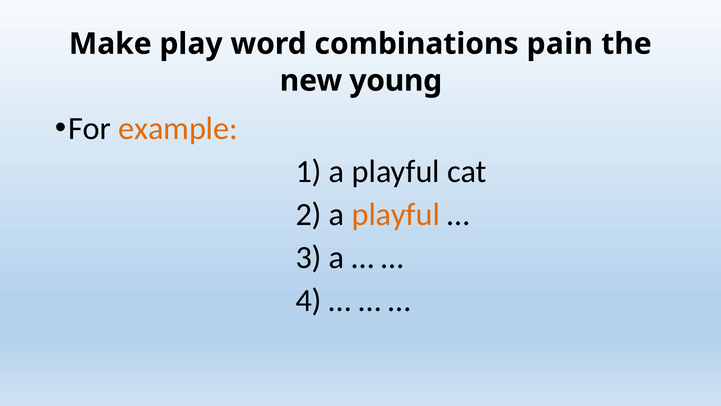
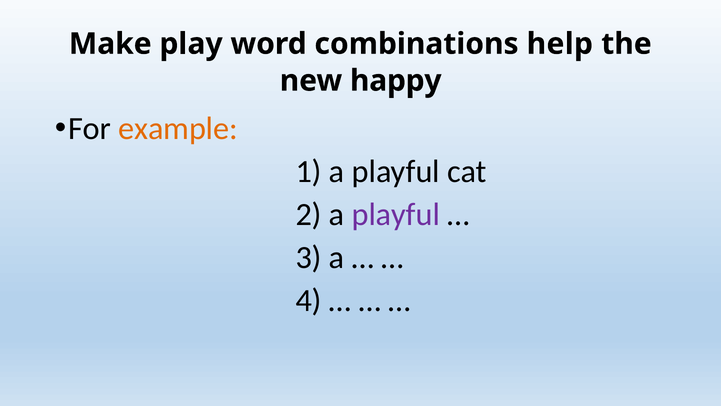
pain: pain -> help
young: young -> happy
playful at (396, 214) colour: orange -> purple
